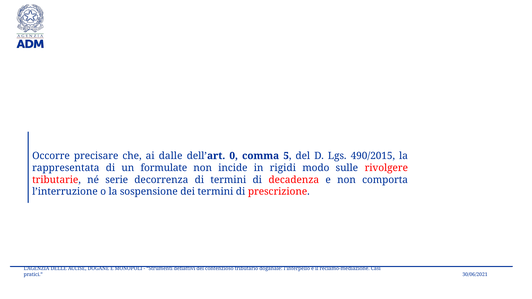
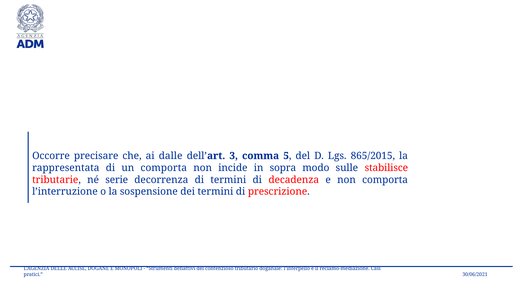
0: 0 -> 3
490/2015: 490/2015 -> 865/2015
un formulate: formulate -> comporta
rigidi: rigidi -> sopra
rivolgere: rivolgere -> stabilisce
